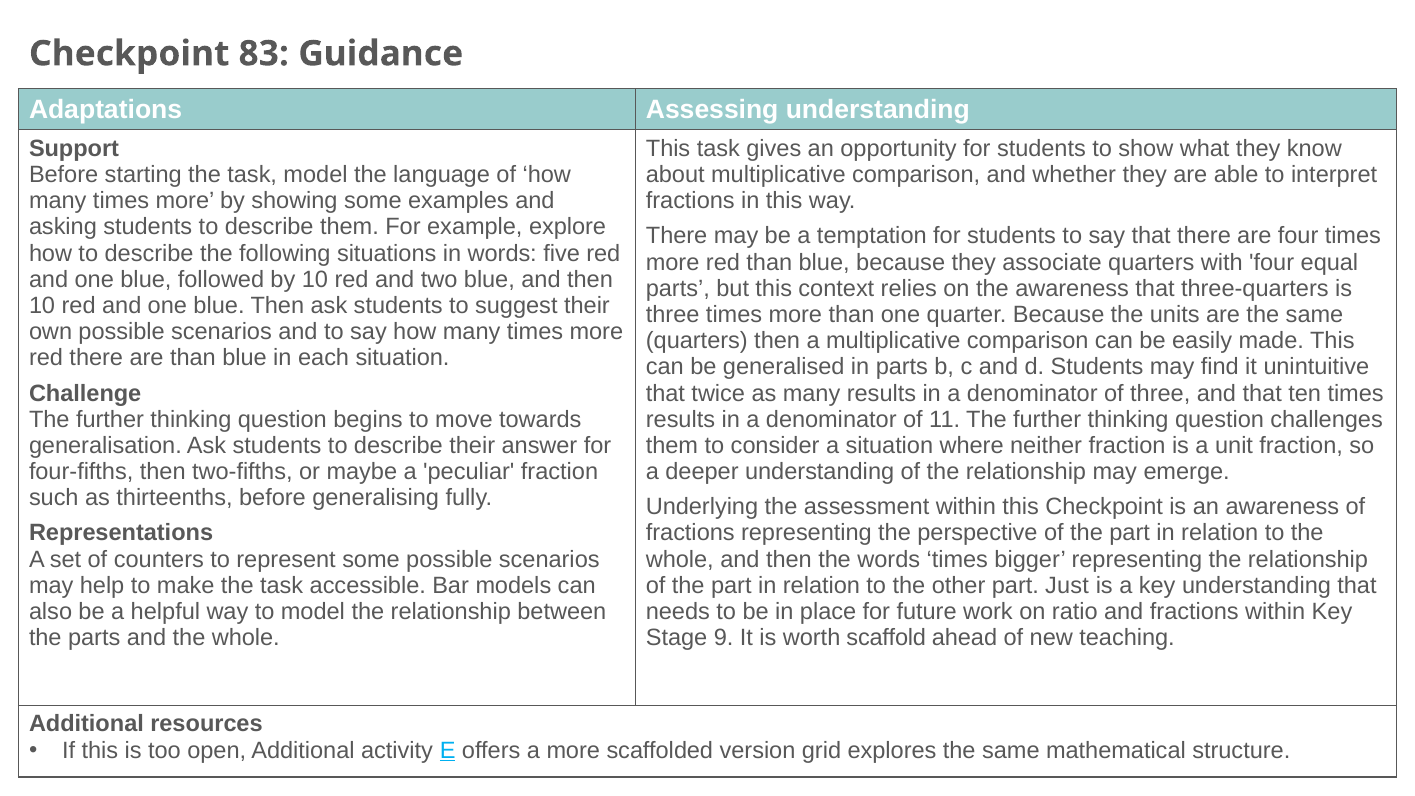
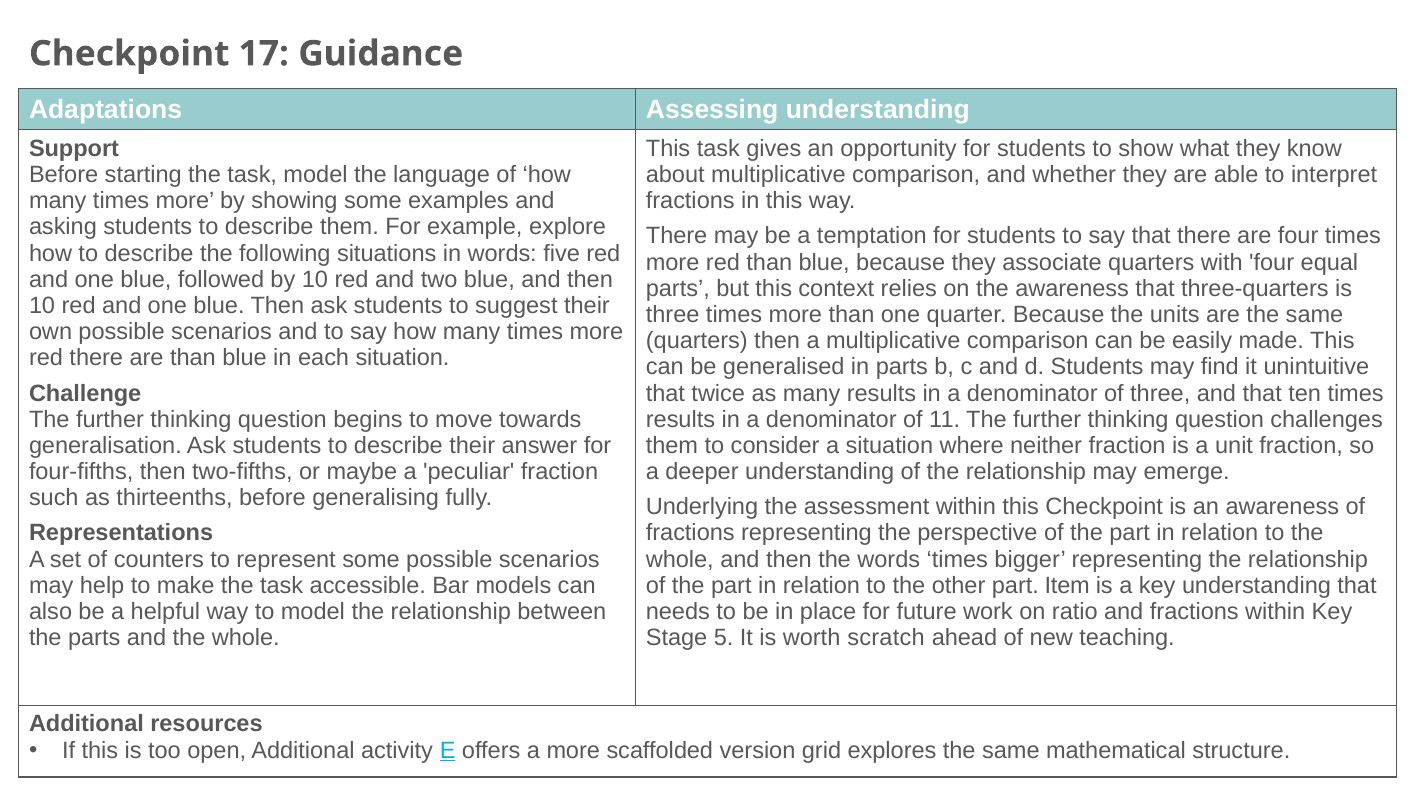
83: 83 -> 17
Just: Just -> Item
9: 9 -> 5
scaffold: scaffold -> scratch
